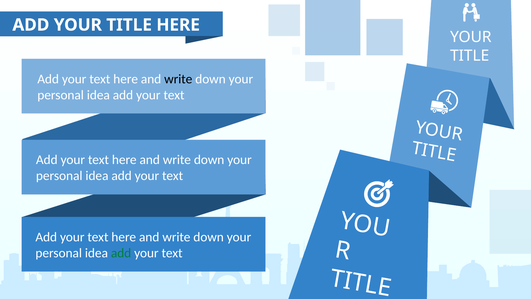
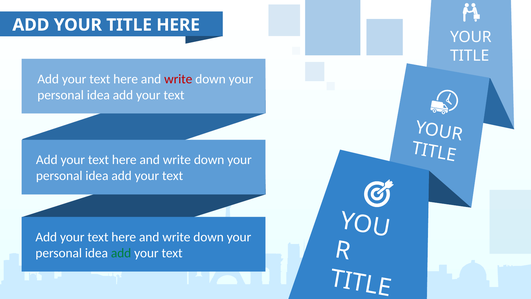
write at (178, 79) colour: black -> red
